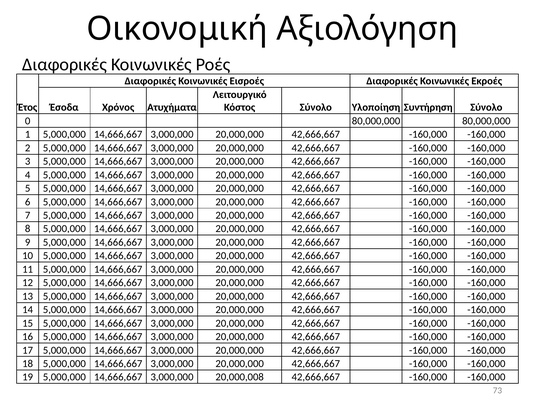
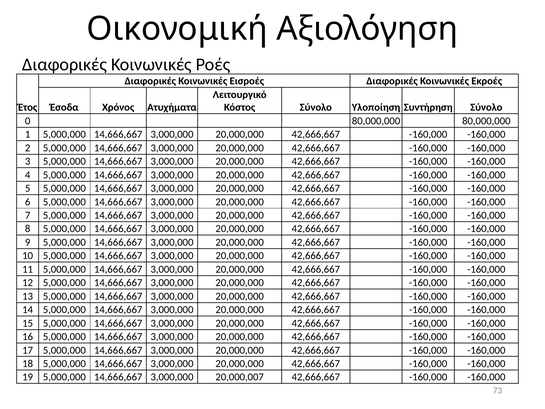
20,000,008: 20,000,008 -> 20,000,007
